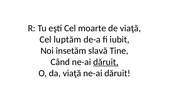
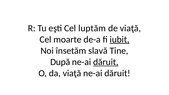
moarte: moarte -> luptăm
luptăm: luptăm -> moarte
iubit underline: none -> present
Când: Când -> După
